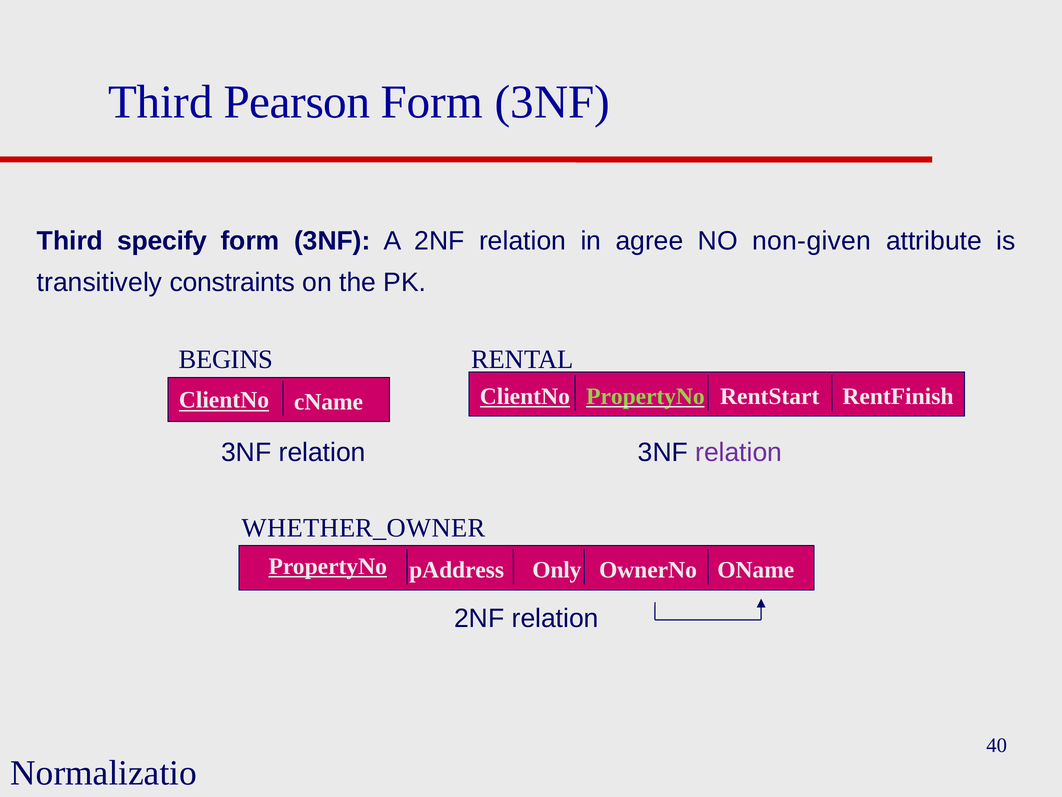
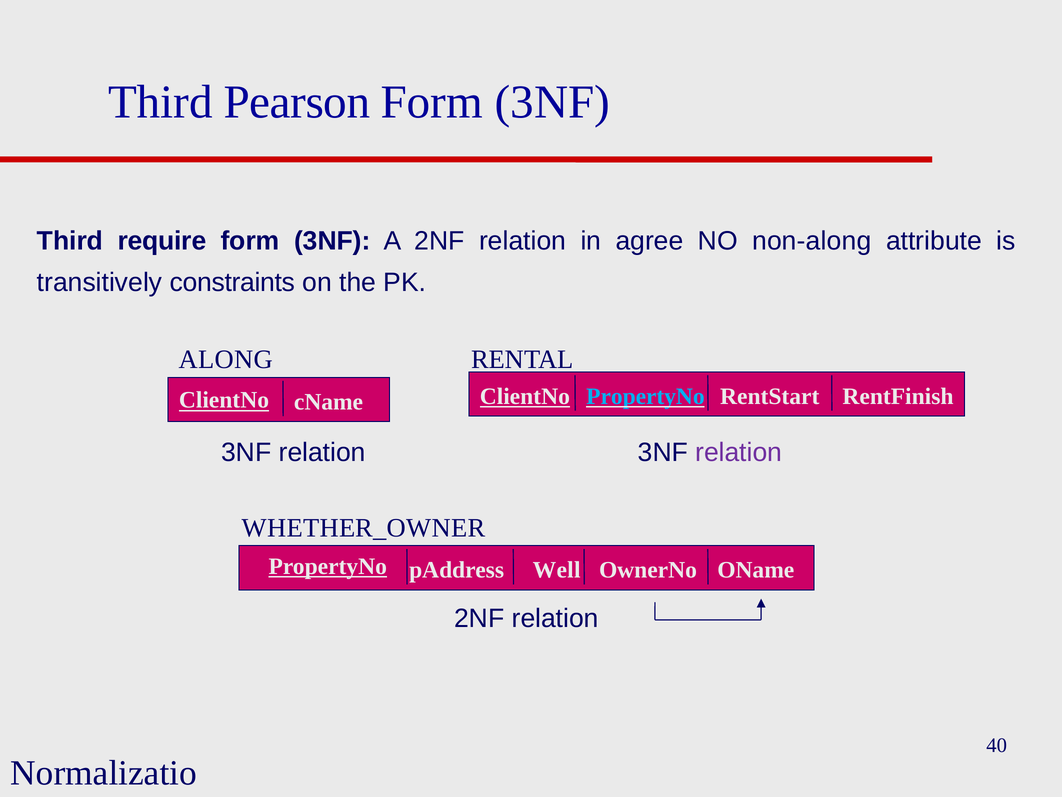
specify: specify -> require
non-given: non-given -> non-along
BEGINS: BEGINS -> ALONG
PropertyNo at (645, 396) colour: light green -> light blue
Only: Only -> Well
